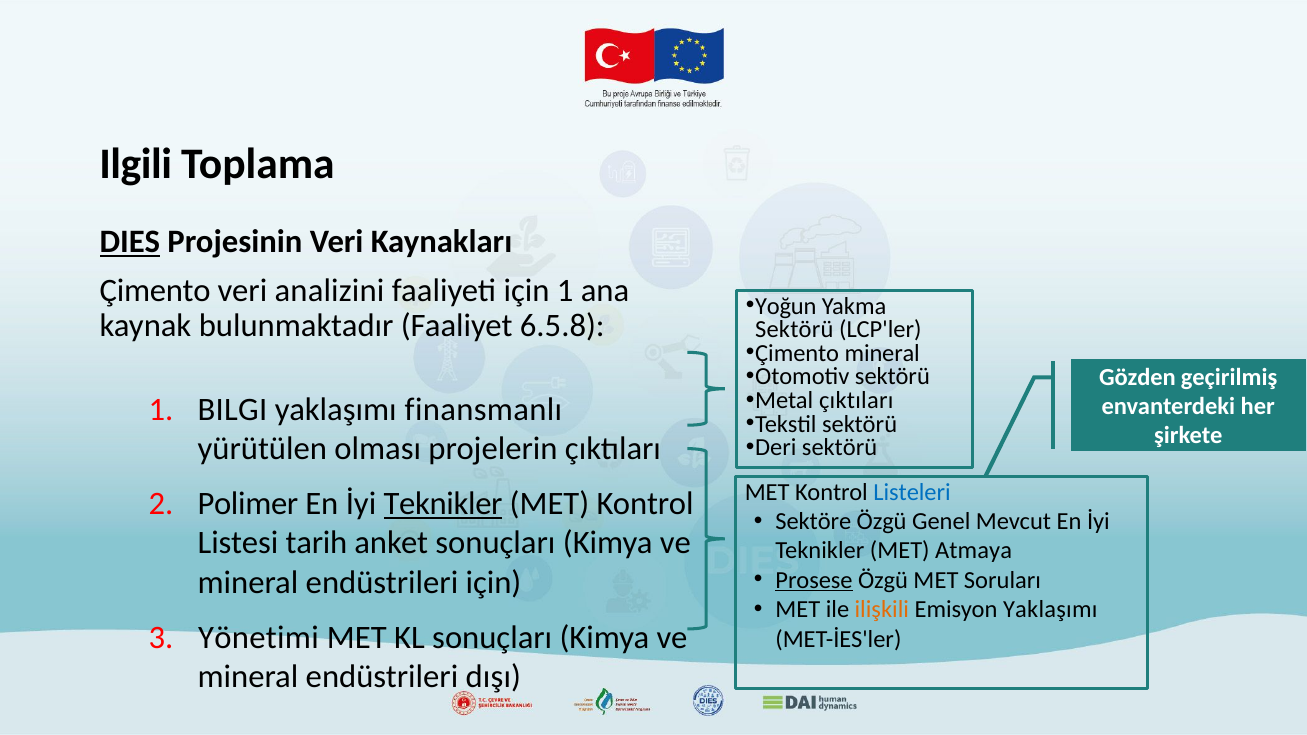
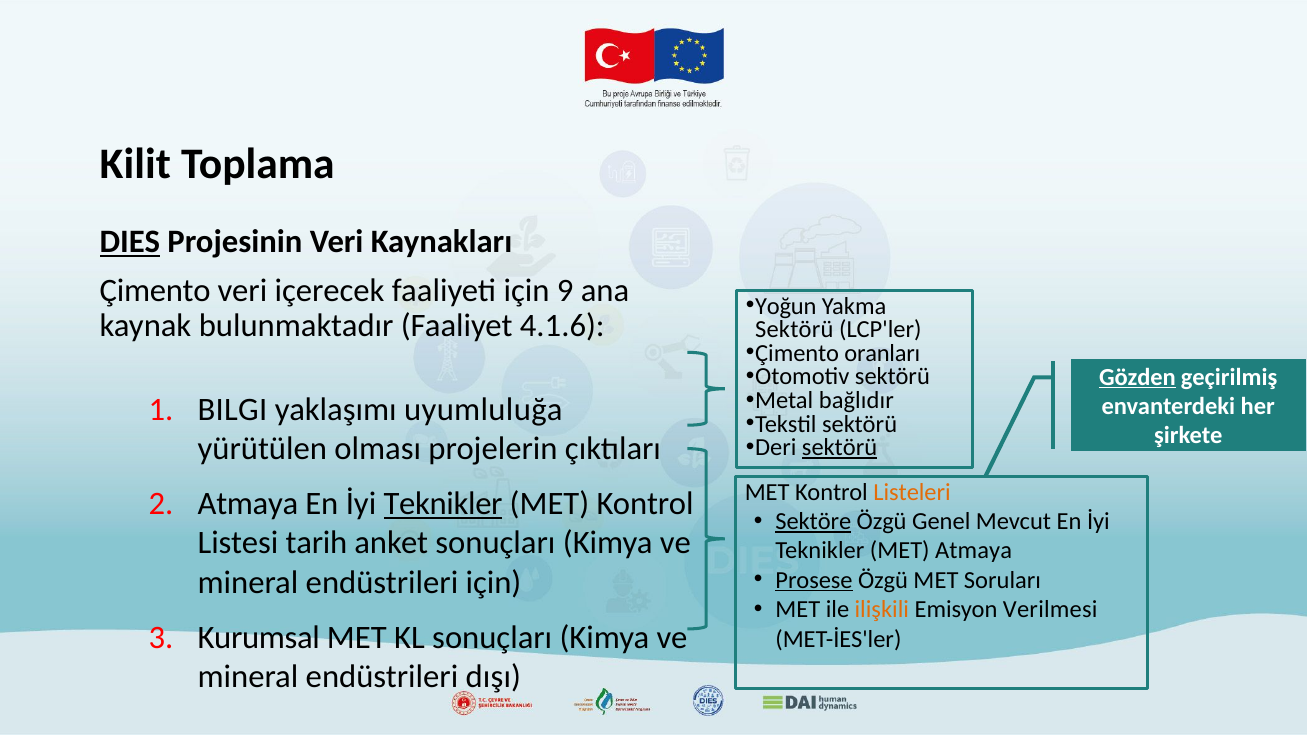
Ilgili: Ilgili -> Kilit
analizini: analizini -> içerecek
için 1: 1 -> 9
6.5.8: 6.5.8 -> 4.1.6
Çimento mineral: mineral -> oranları
Gözden underline: none -> present
Metal çıktıları: çıktıları -> bağlıdır
finansmanlı: finansmanlı -> uyumluluğa
sektörü at (840, 448) underline: none -> present
Listeleri colour: blue -> orange
Polimer at (248, 504): Polimer -> Atmaya
Sektöre underline: none -> present
Emisyon Yaklaşımı: Yaklaşımı -> Verilmesi
Yönetimi: Yönetimi -> Kurumsal
